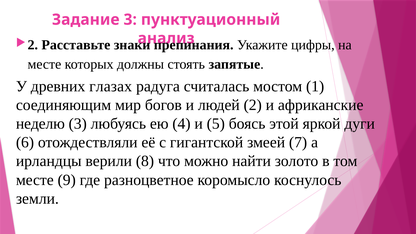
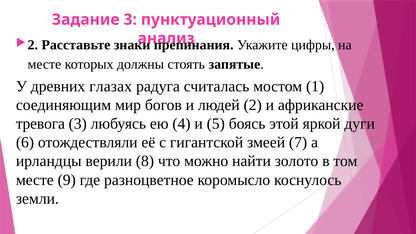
неделю: неделю -> тревога
